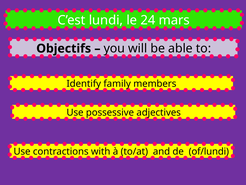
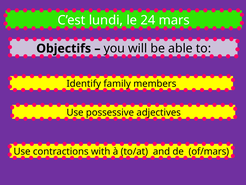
of/lundi: of/lundi -> of/mars
